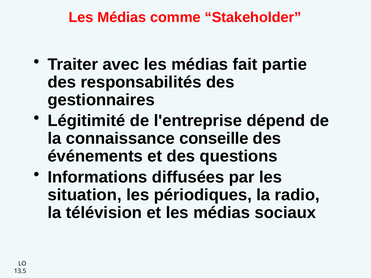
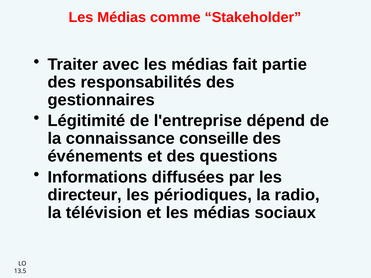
situation: situation -> directeur
